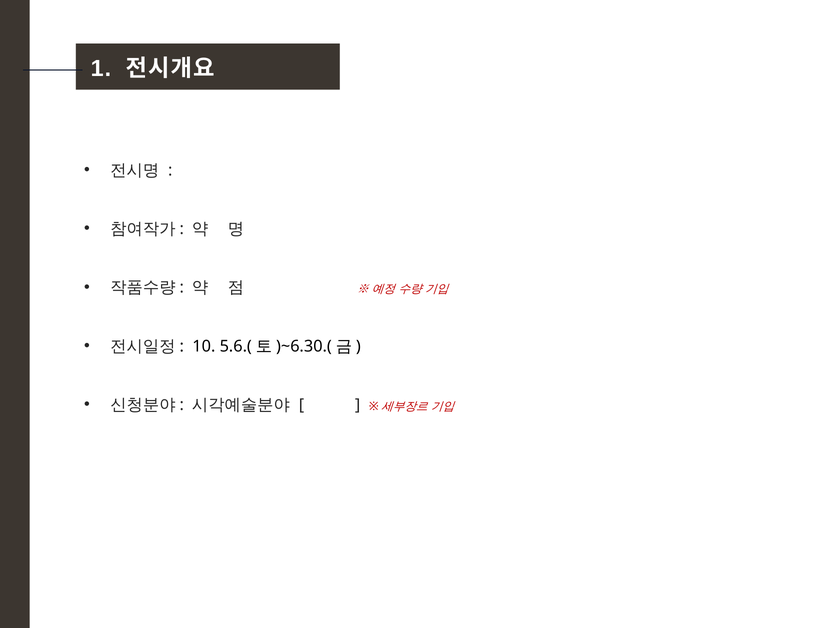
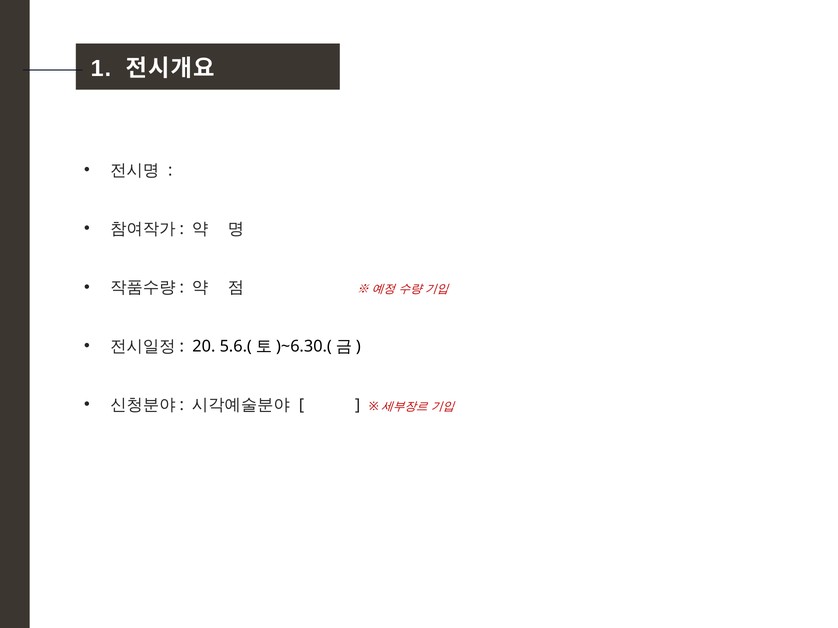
10: 10 -> 20
